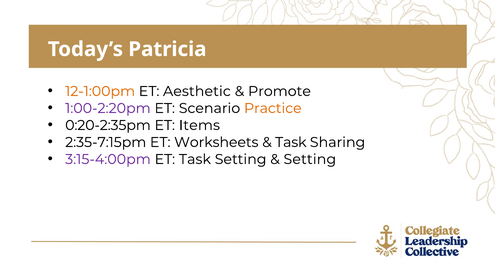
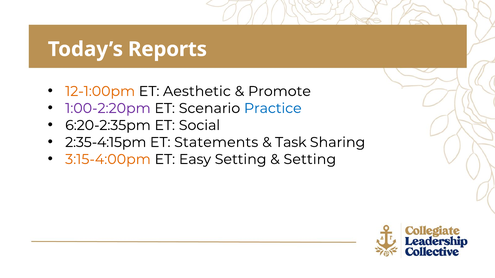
Patricia: Patricia -> Reports
Practice colour: orange -> blue
0:20-2:35pm: 0:20-2:35pm -> 6:20-2:35pm
Items: Items -> Social
2:35-7:15pm: 2:35-7:15pm -> 2:35-4:15pm
Worksheets: Worksheets -> Statements
3:15-4:00pm colour: purple -> orange
ET Task: Task -> Easy
